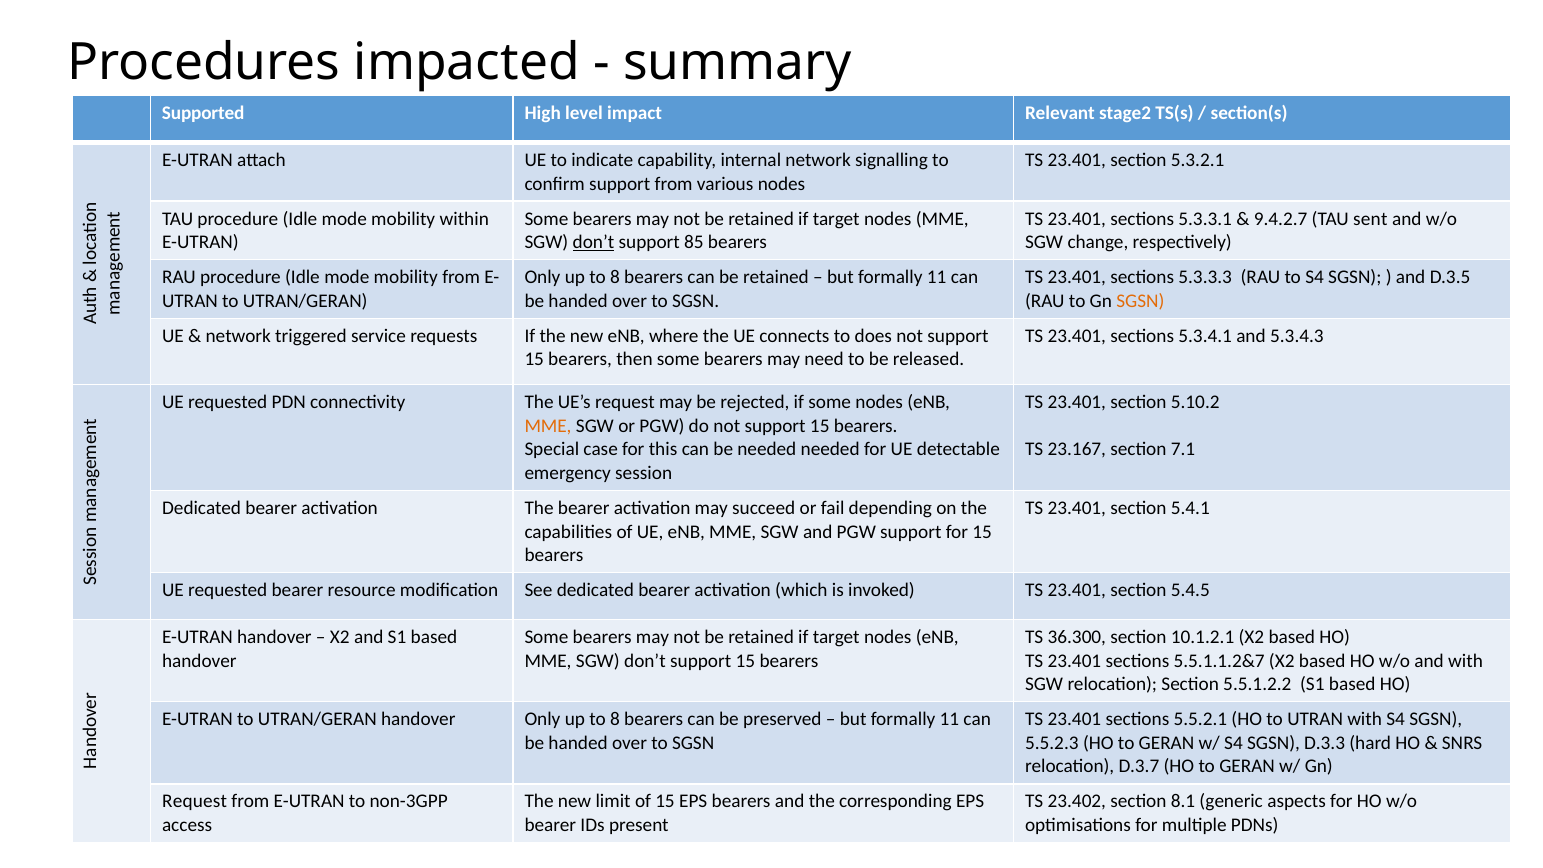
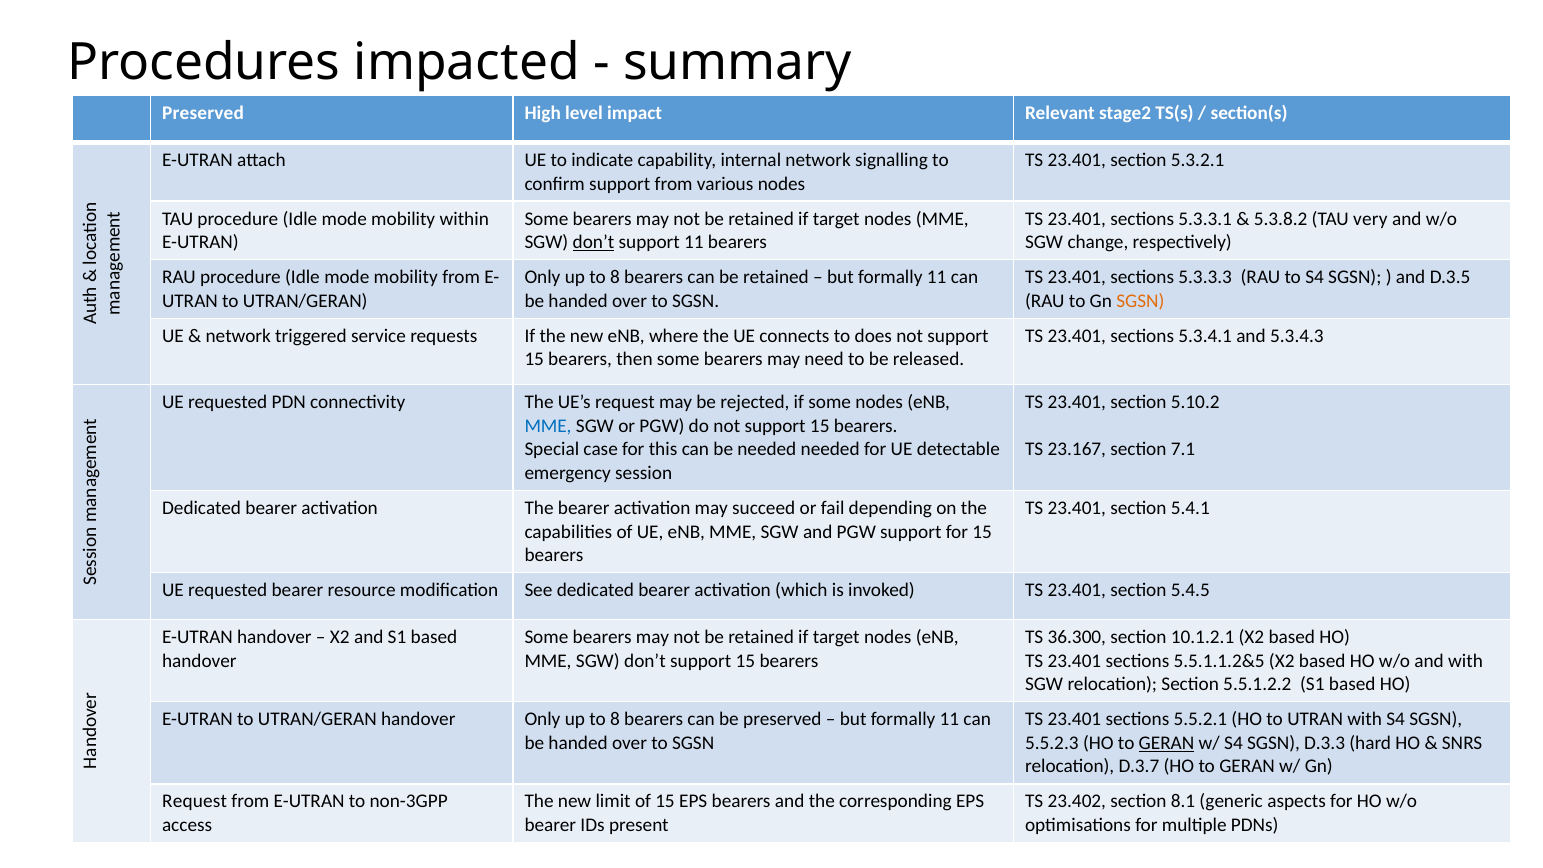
Supported at (203, 113): Supported -> Preserved
9.4.2.7: 9.4.2.7 -> 5.3.8.2
sent: sent -> very
support 85: 85 -> 11
MME at (548, 426) colour: orange -> blue
5.5.1.1.2&7: 5.5.1.1.2&7 -> 5.5.1.1.2&5
GERAN at (1167, 743) underline: none -> present
